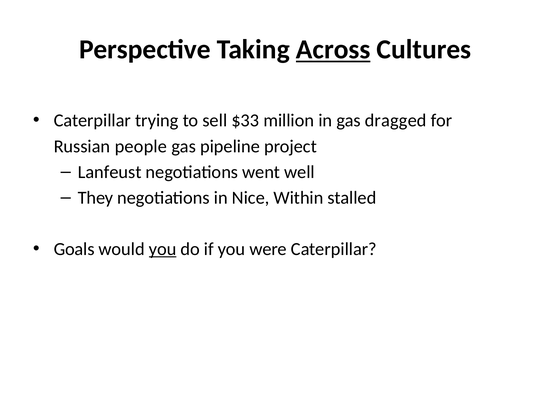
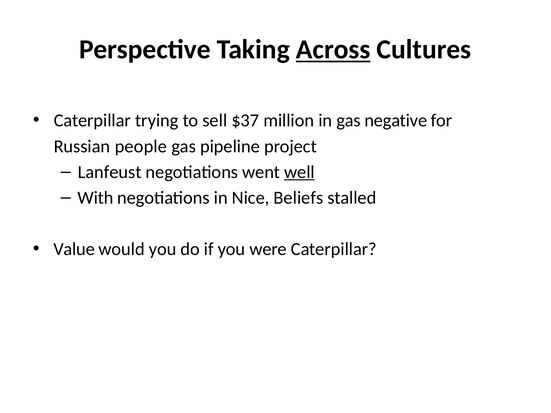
$33: $33 -> $37
gas dragged: dragged -> negative
well underline: none -> present
They: They -> With
Within: Within -> Beliefs
Goals: Goals -> Value
you at (163, 249) underline: present -> none
